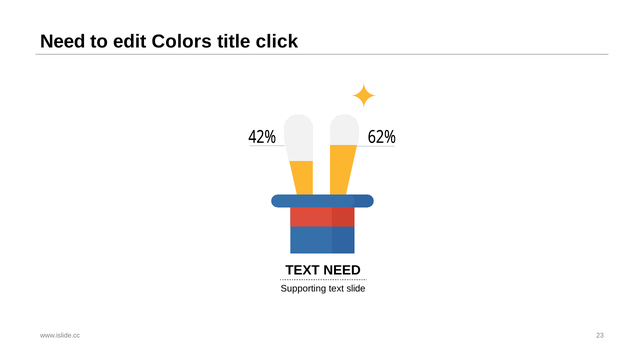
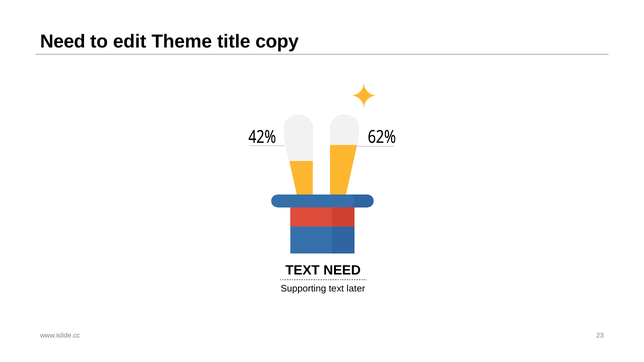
Colors: Colors -> Theme
click: click -> copy
slide: slide -> later
